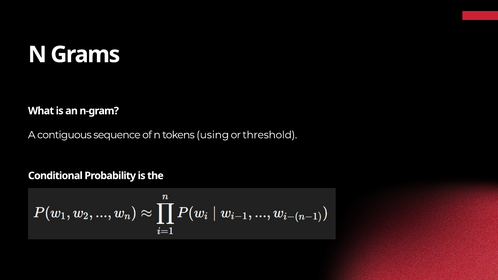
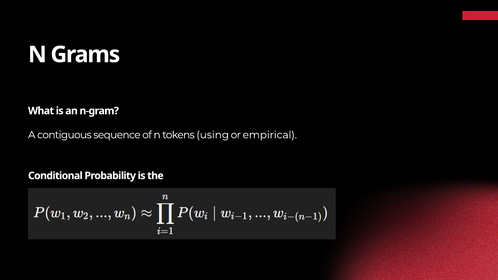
threshold: threshold -> empirical
